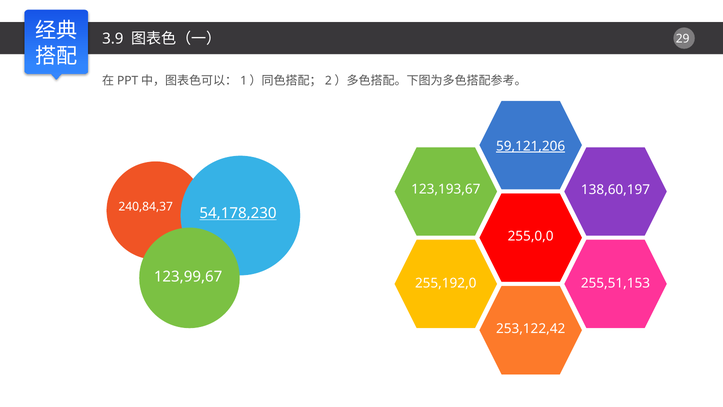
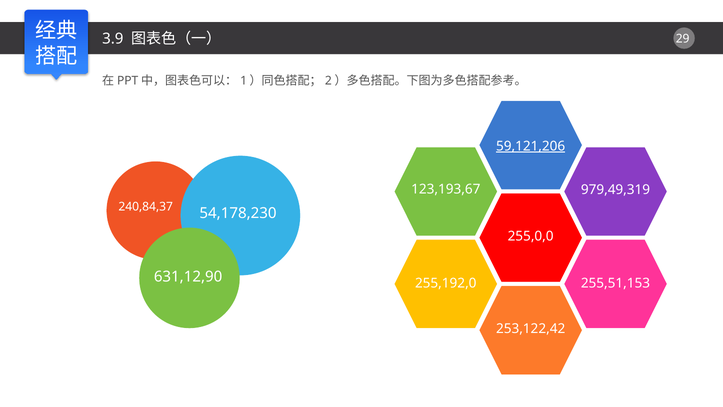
138,60,197: 138,60,197 -> 979,49,319
54,178,230 underline: present -> none
123,99,67: 123,99,67 -> 631,12,90
